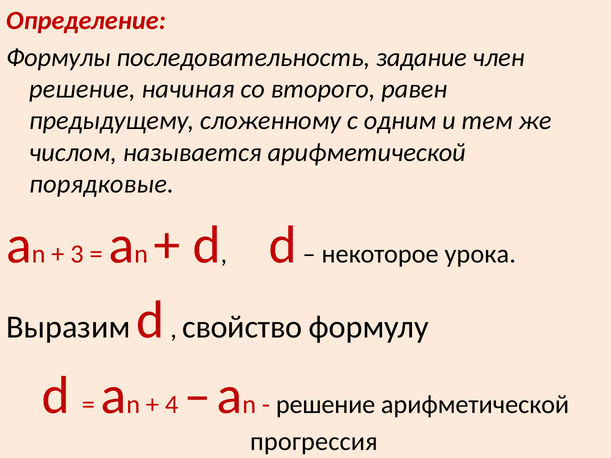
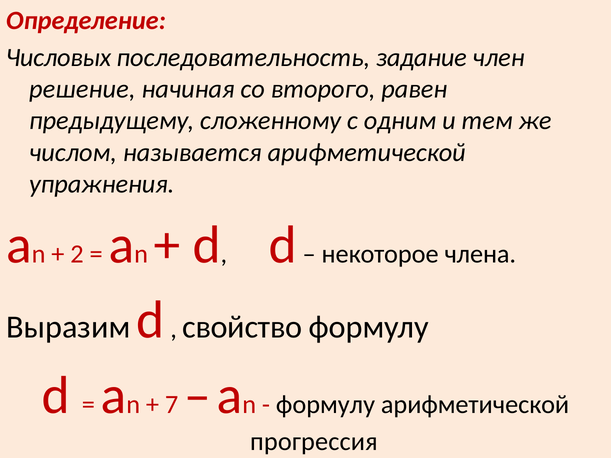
Формулы: Формулы -> Числовых
порядковые: порядковые -> упражнения
3: 3 -> 2
урока: урока -> члена
4: 4 -> 7
решение at (326, 405): решение -> формулу
